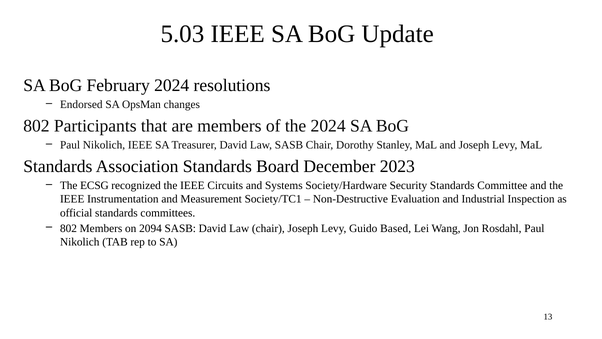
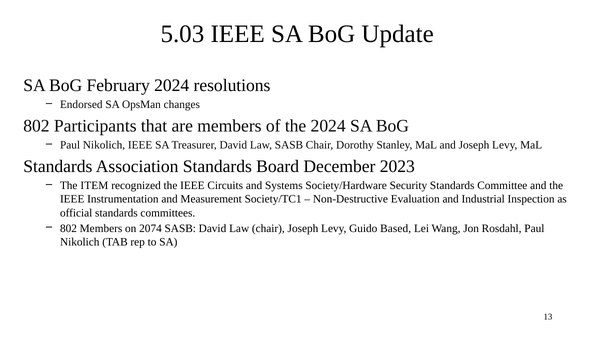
ECSG: ECSG -> ITEM
2094: 2094 -> 2074
